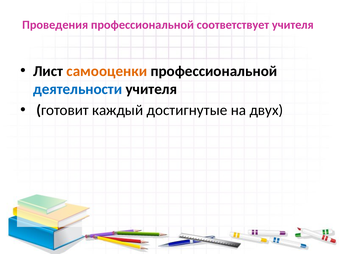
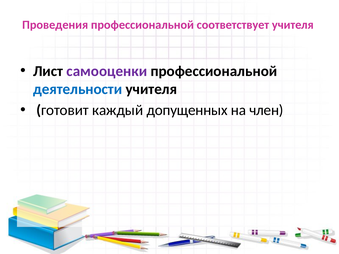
самооценки colour: orange -> purple
достигнутые: достигнутые -> допущенных
двух: двух -> член
